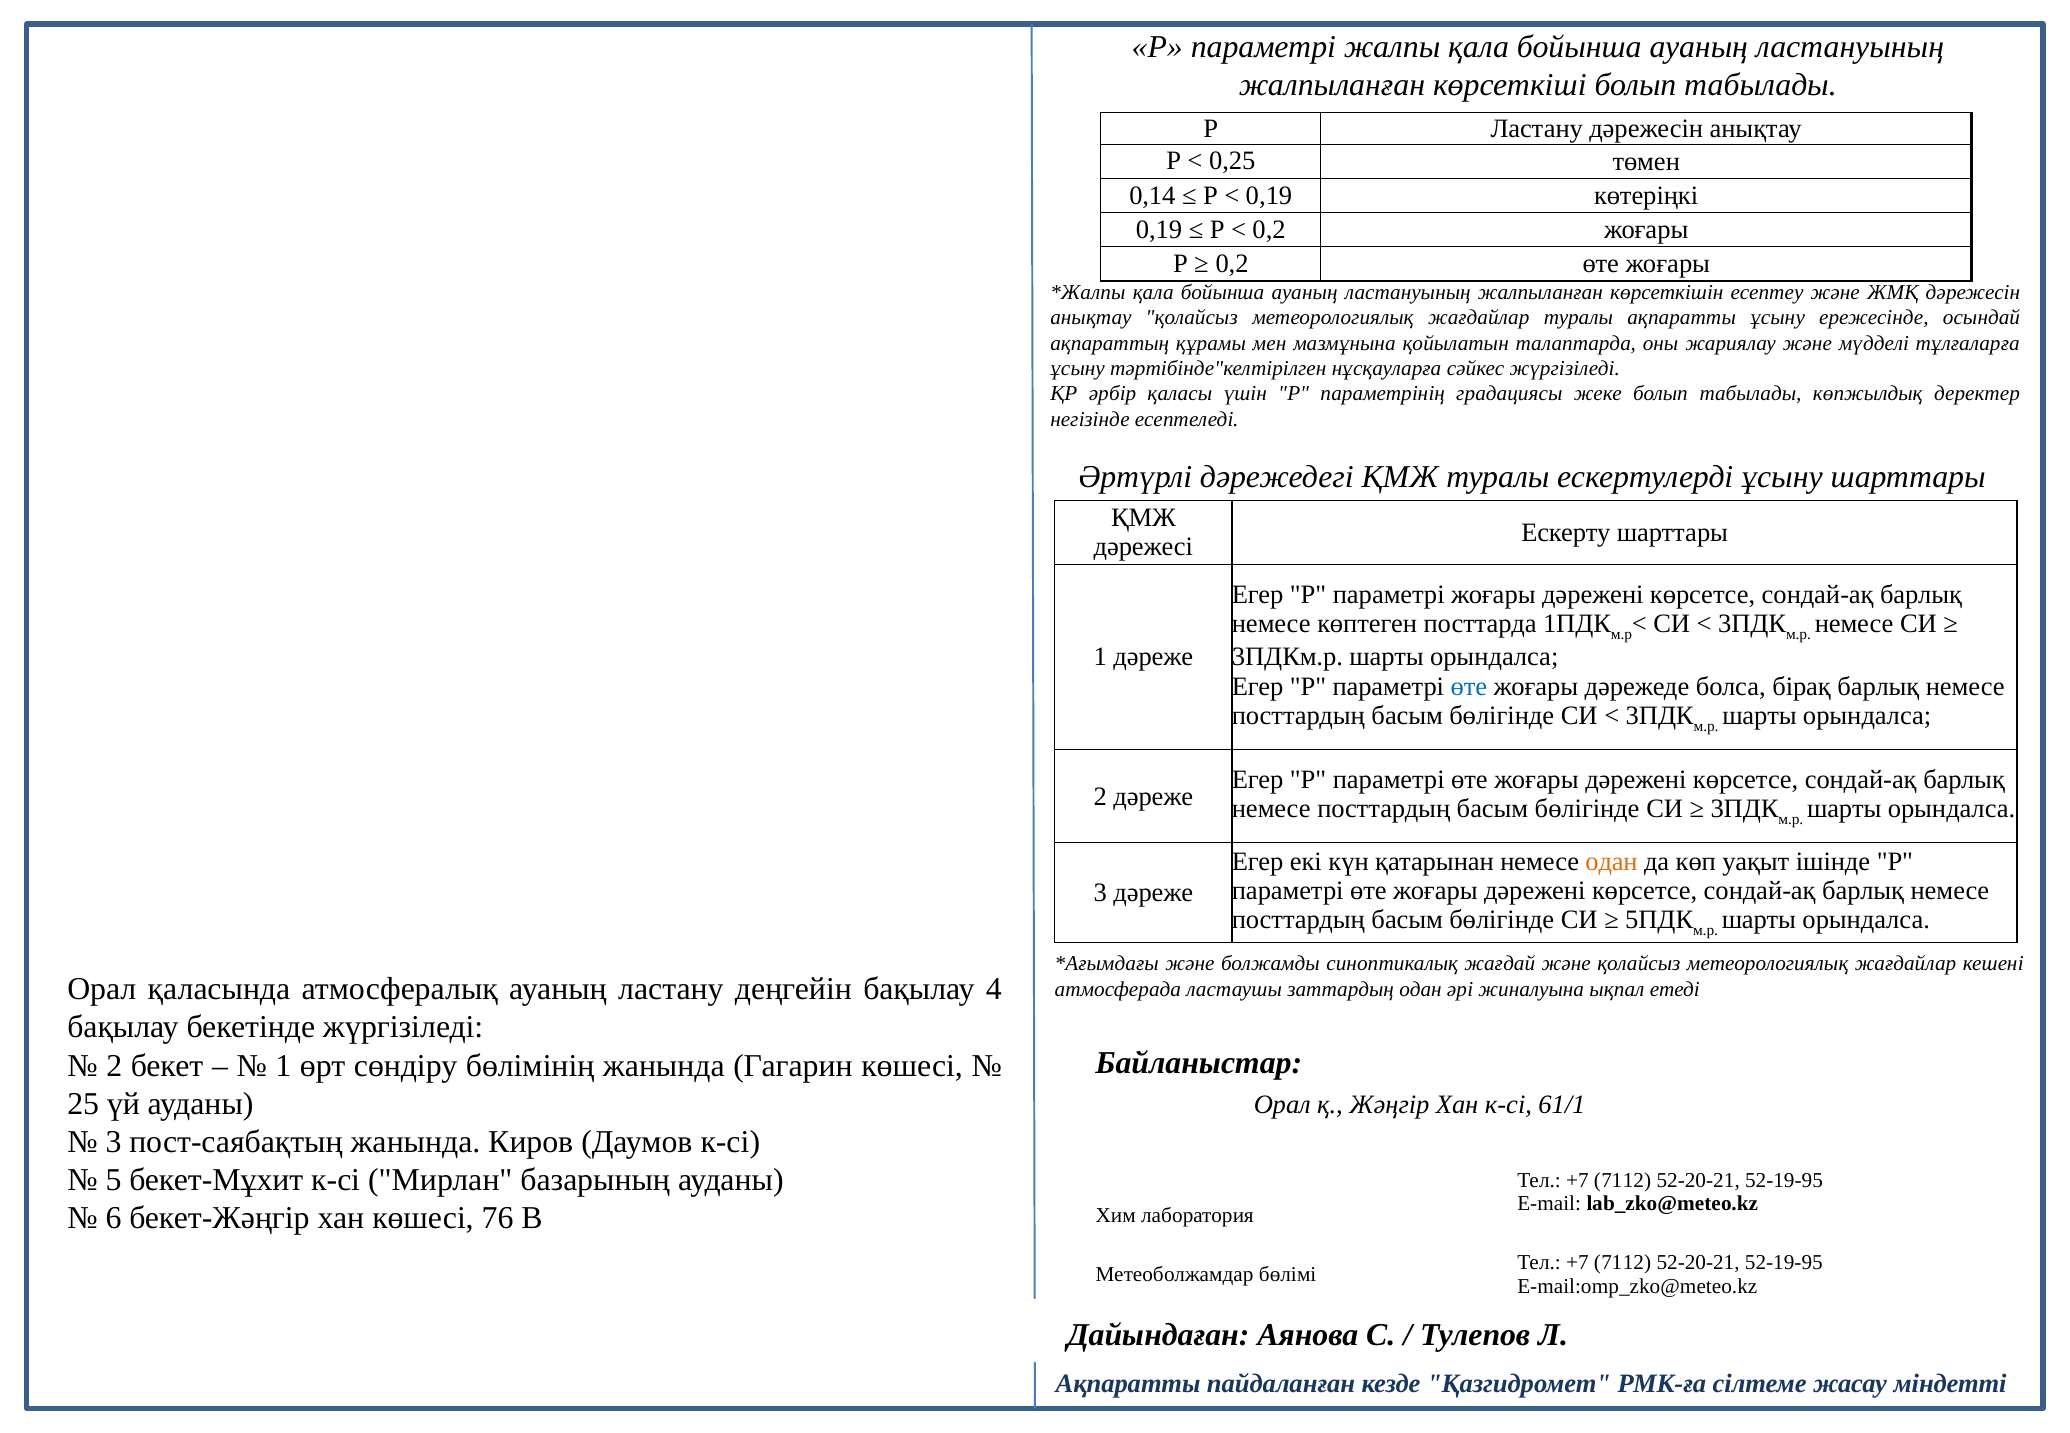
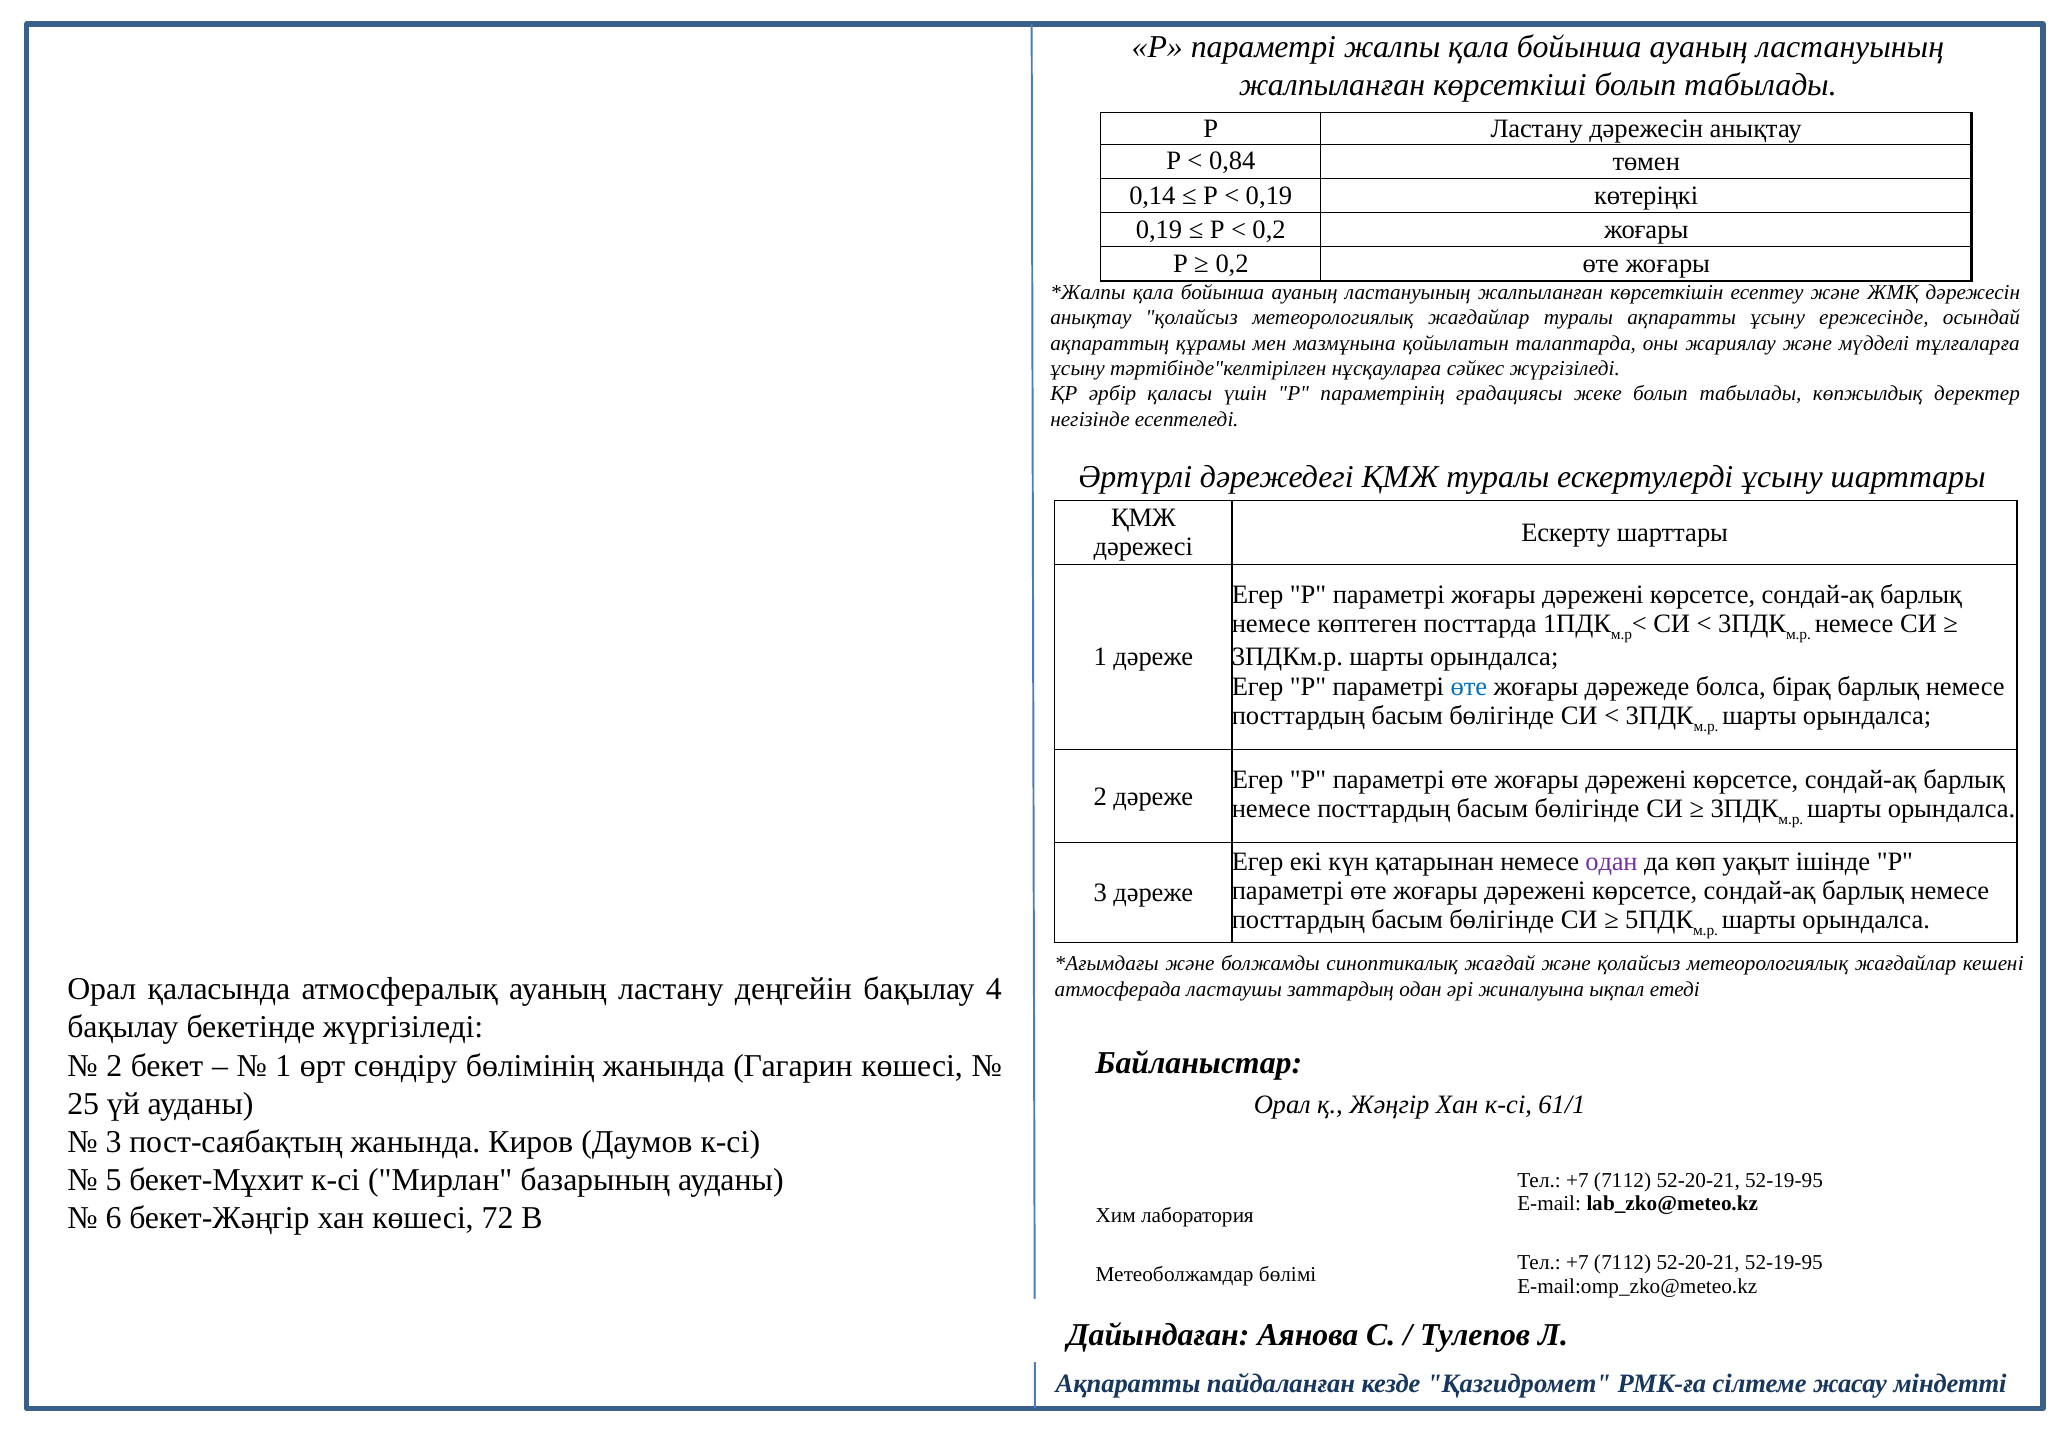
0,25: 0,25 -> 0,84
одан at (1611, 861) colour: orange -> purple
76: 76 -> 72
